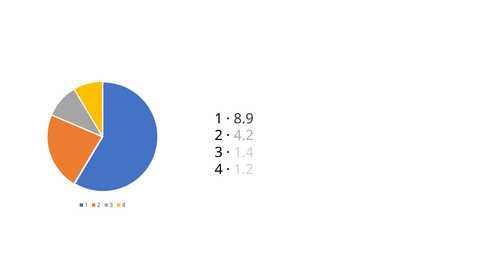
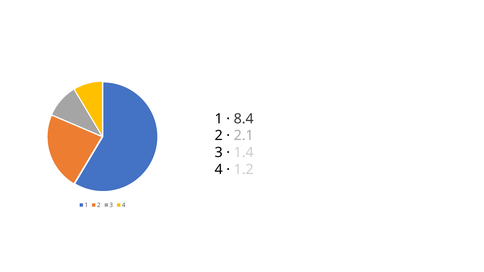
8.9: 8.9 -> 8.4
4.2: 4.2 -> 2.1
